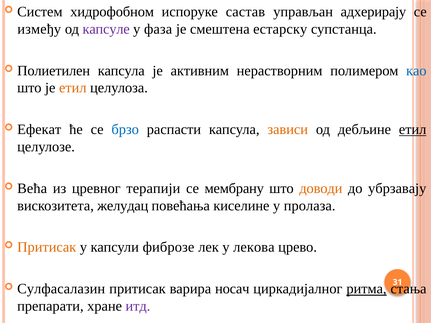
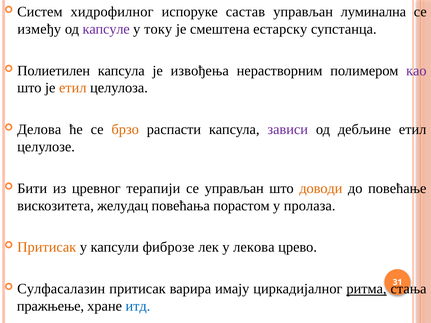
хидрофобном: хидрофобном -> хидрофилног
адхерирају: адхерирају -> луминална
фаза: фаза -> току
активним: активним -> извођења
као colour: blue -> purple
Ефекат: Ефекат -> Делова
брзо colour: blue -> orange
зависи colour: orange -> purple
етил at (413, 130) underline: present -> none
Већа: Већа -> Бити
се мембрану: мембрану -> управљан
убрзавају: убрзавају -> повећање
киселине: киселине -> порастом
носач: носач -> имају
препарати: препарати -> пражњење
итд colour: purple -> blue
